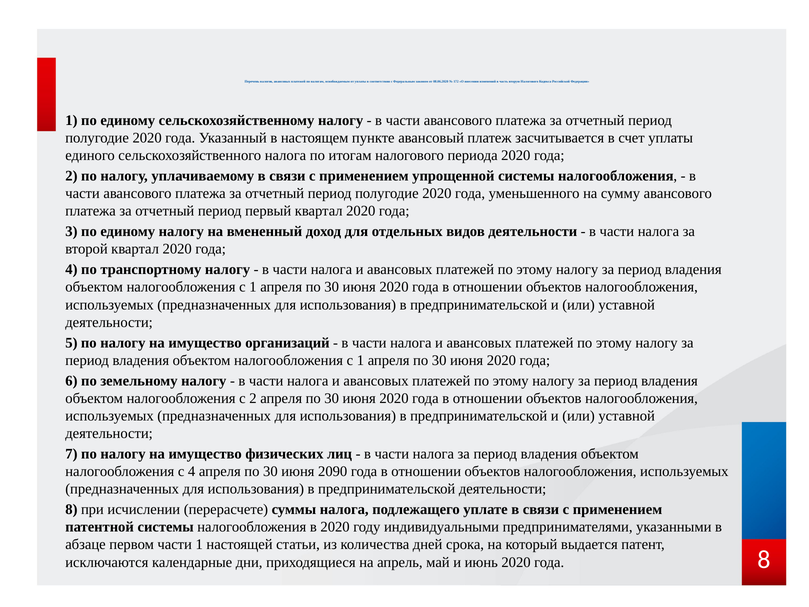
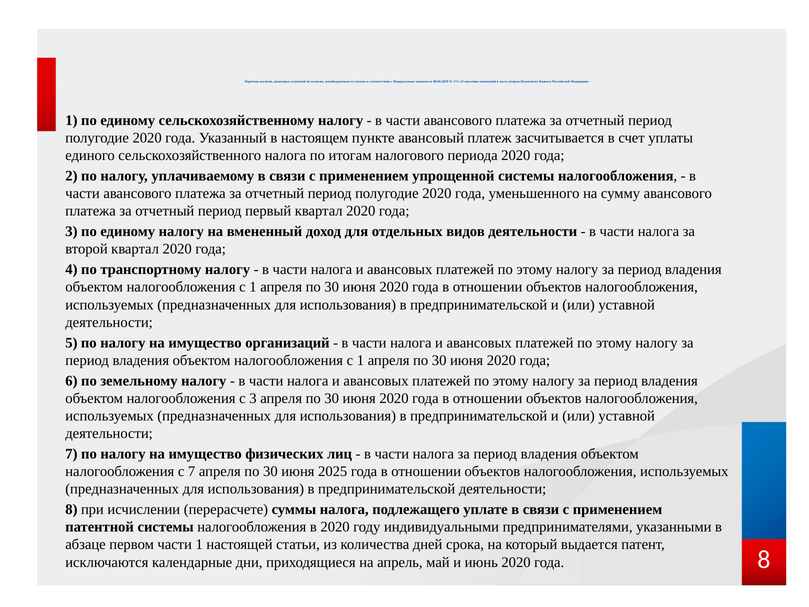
с 2: 2 -> 3
с 4: 4 -> 7
2090: 2090 -> 2025
